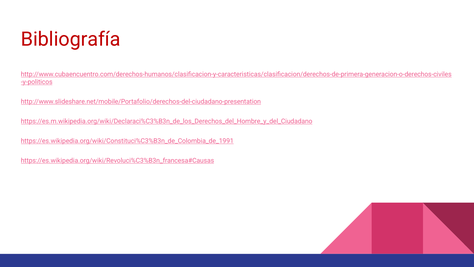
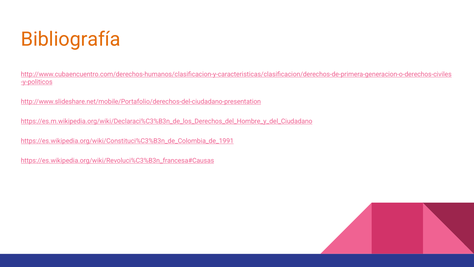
Bibliografía colour: red -> orange
